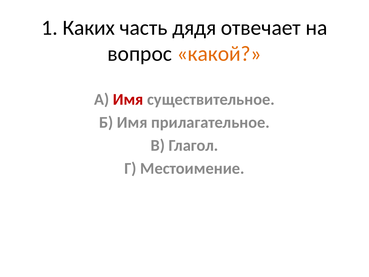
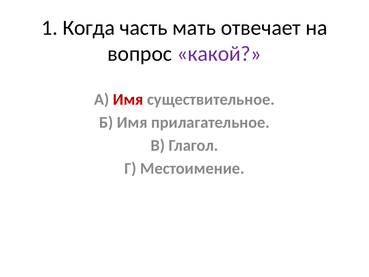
Каких: Каких -> Когда
дядя: дядя -> мать
какой colour: orange -> purple
